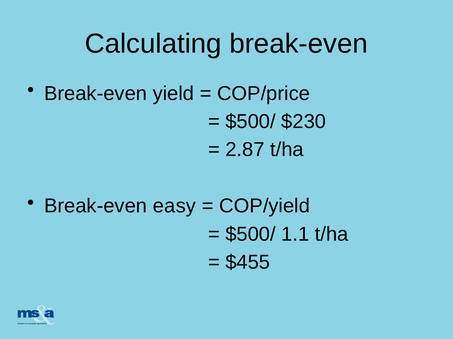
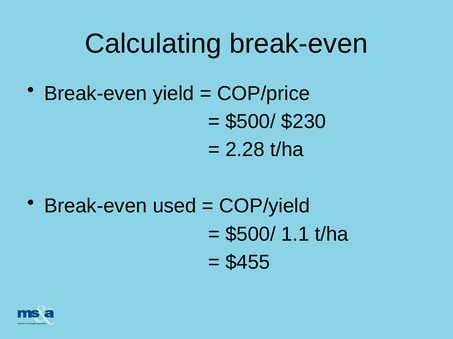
2.87: 2.87 -> 2.28
easy: easy -> used
